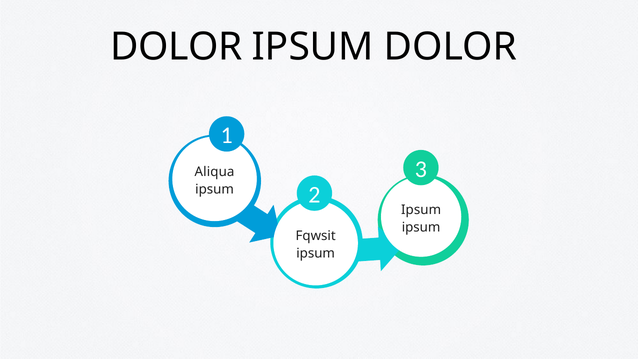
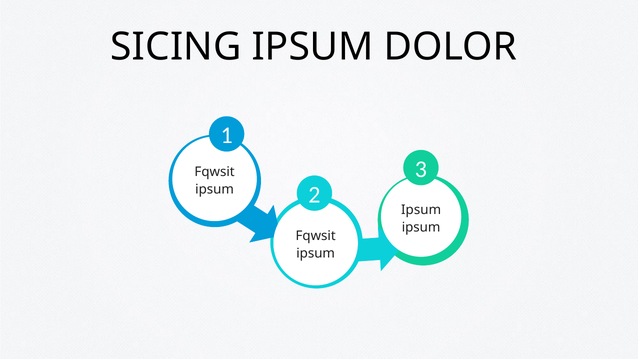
DOLOR at (176, 47): DOLOR -> SICING
Aliqua at (214, 172): Aliqua -> Fqwsit
